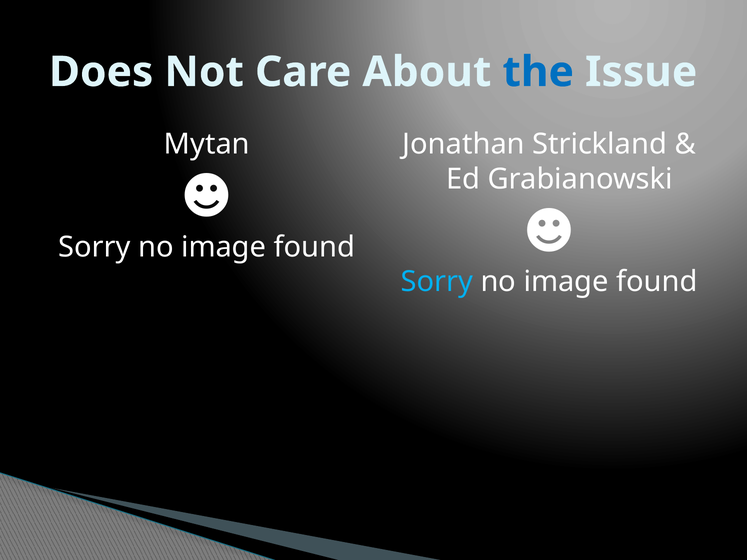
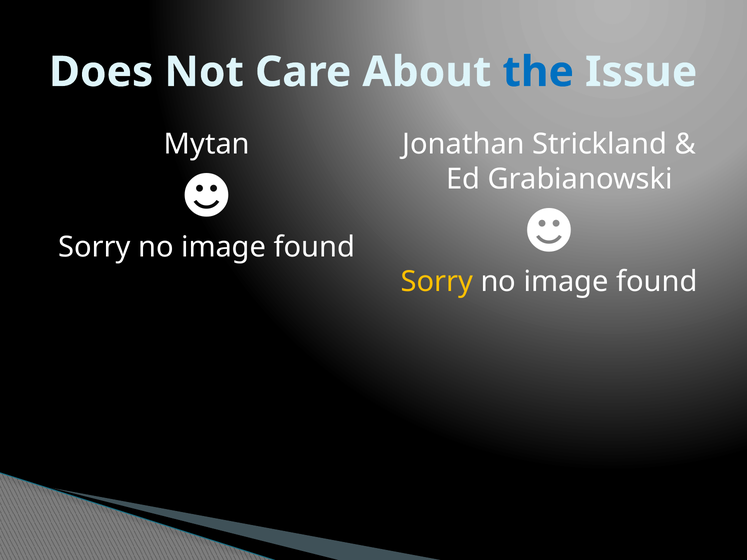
Sorry at (437, 282) colour: light blue -> yellow
